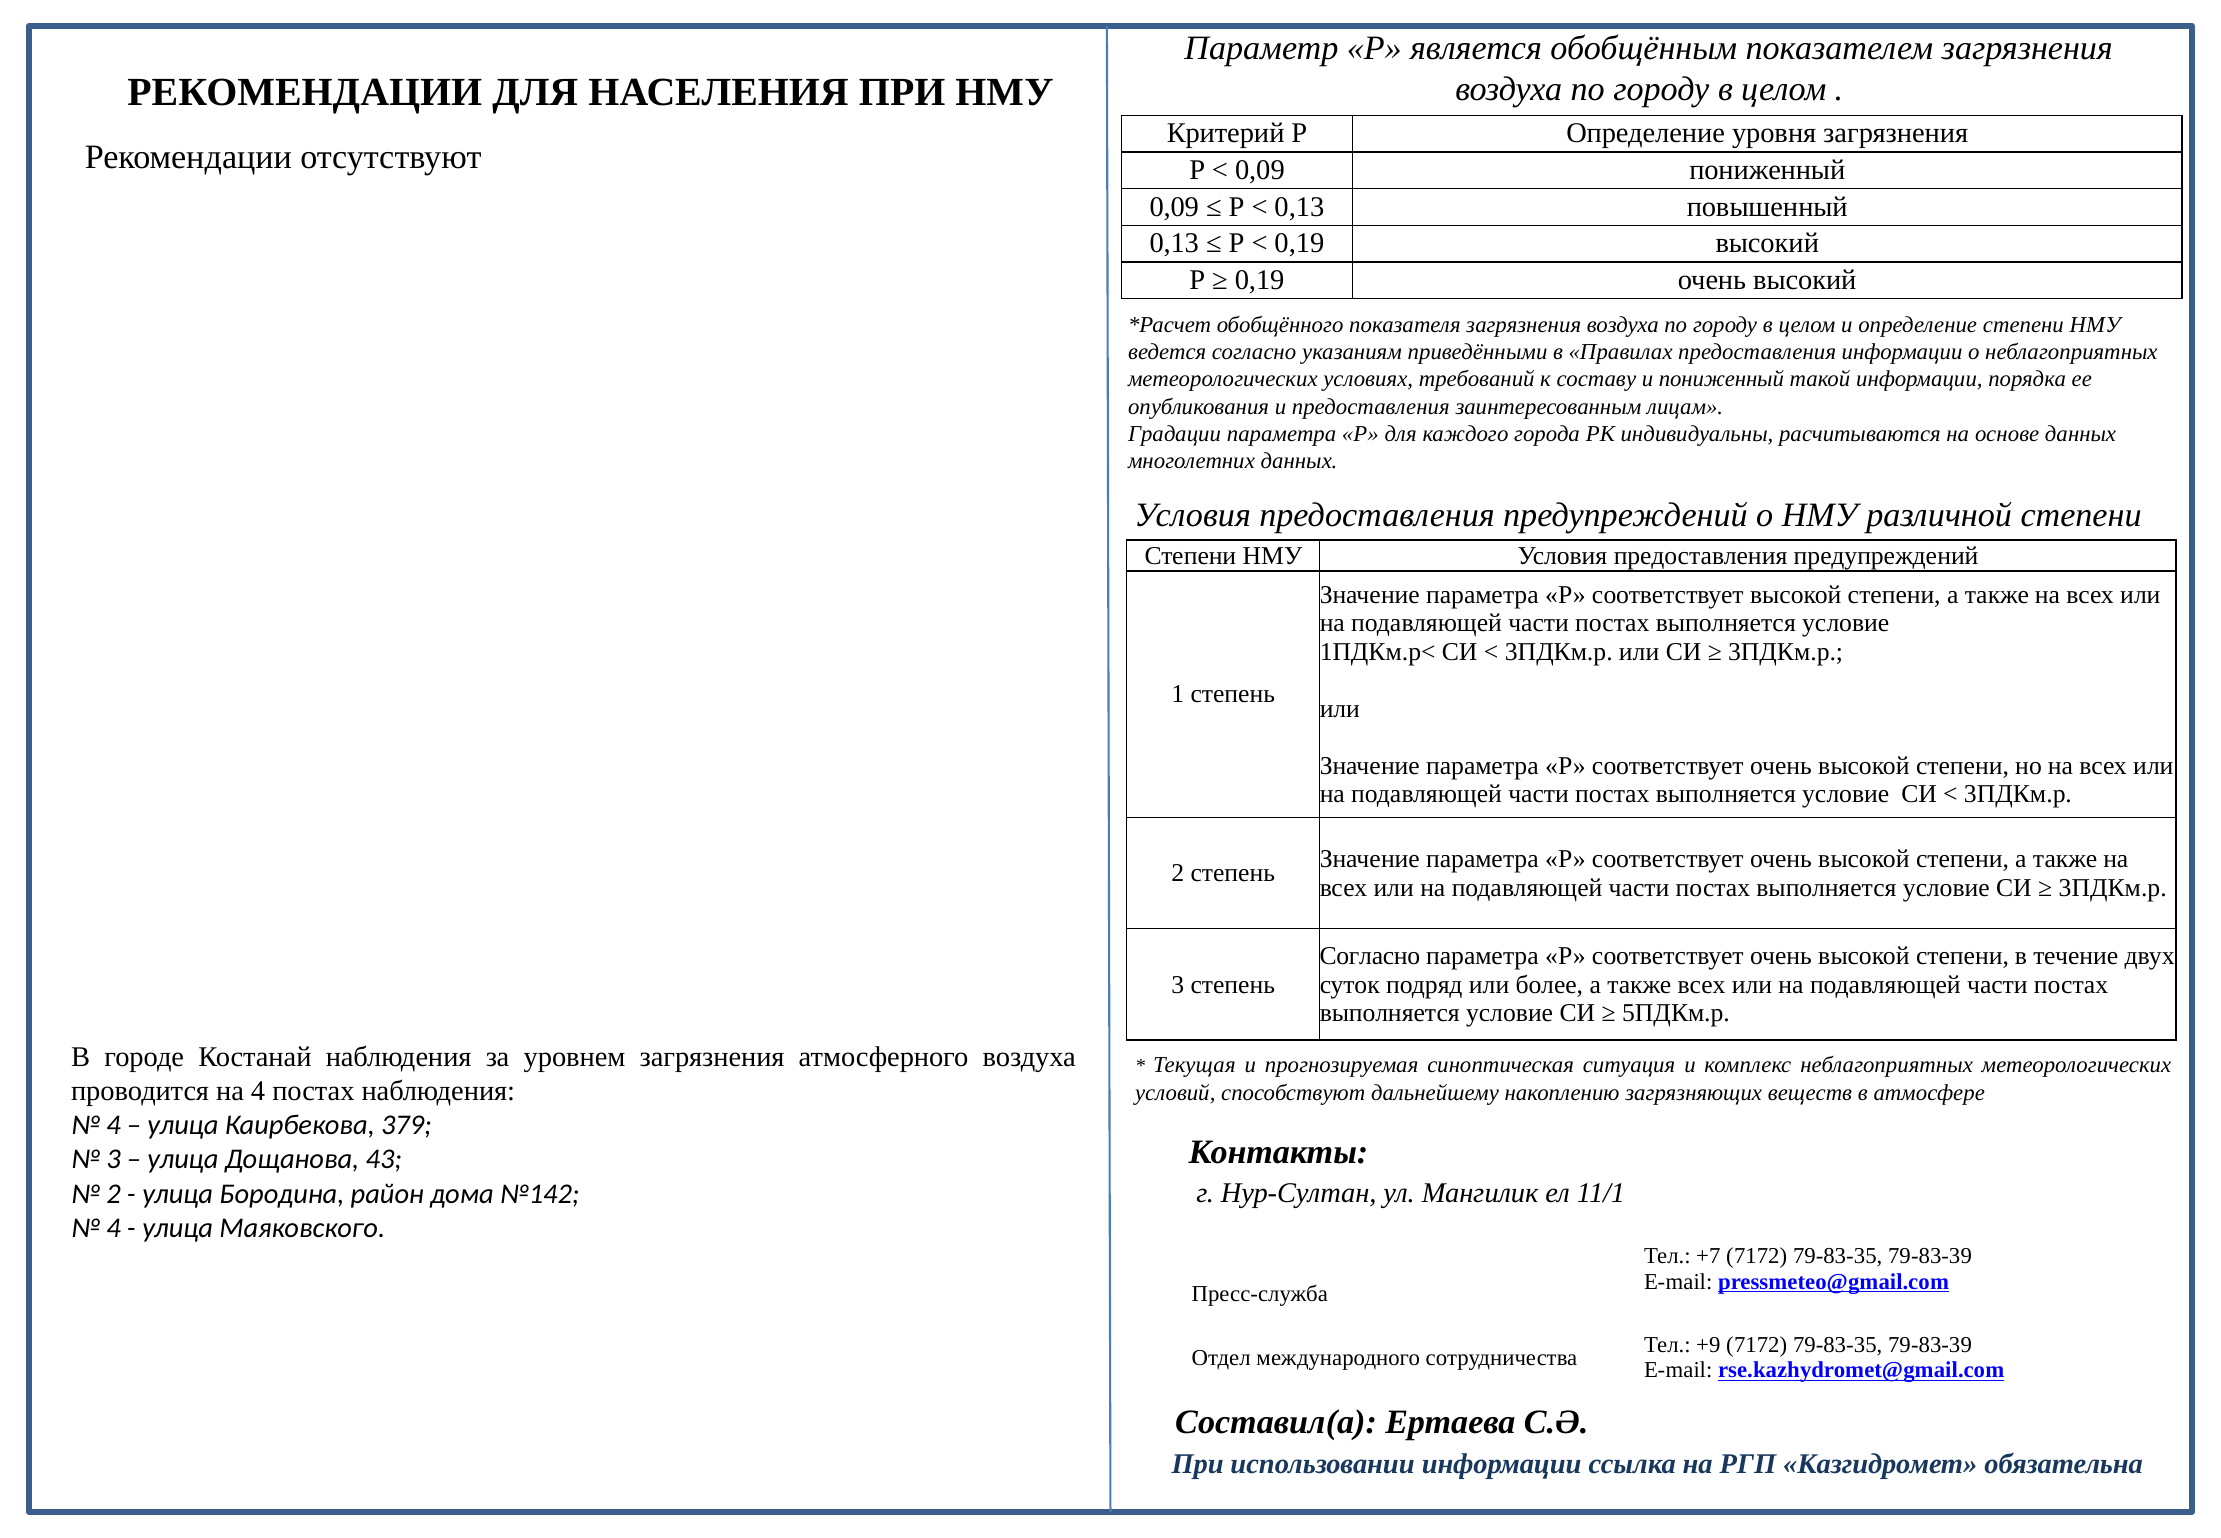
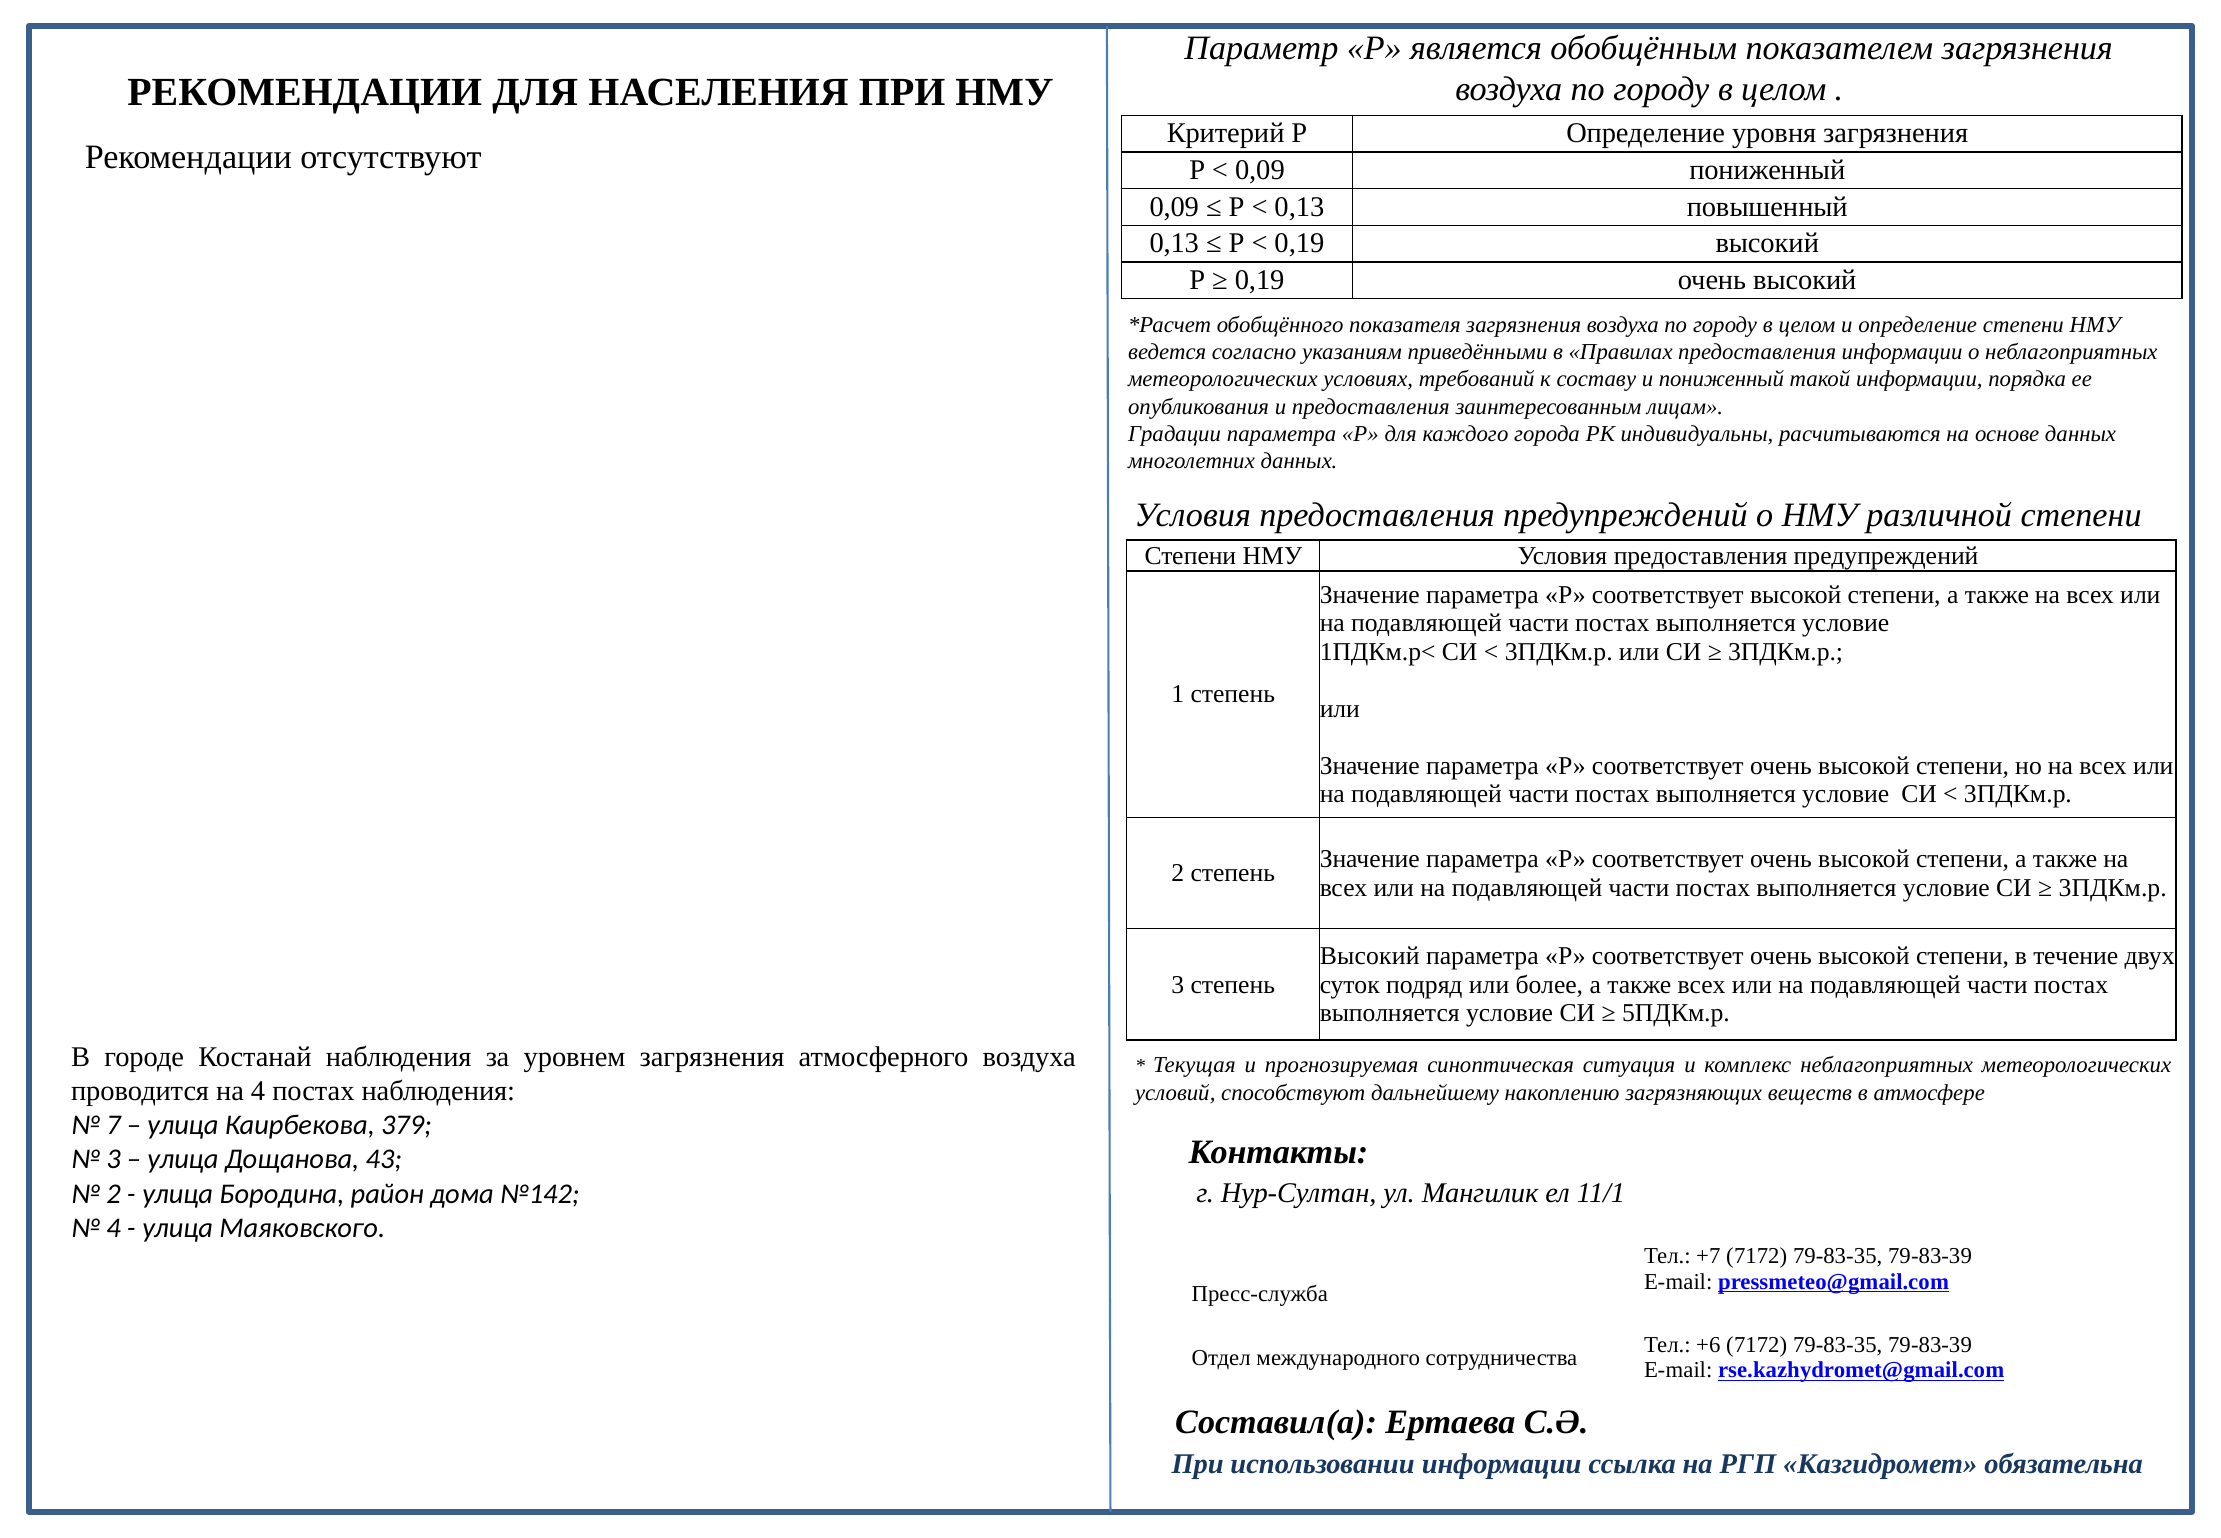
Согласно at (1370, 956): Согласно -> Высокий
4 at (114, 1125): 4 -> 7
+9: +9 -> +6
